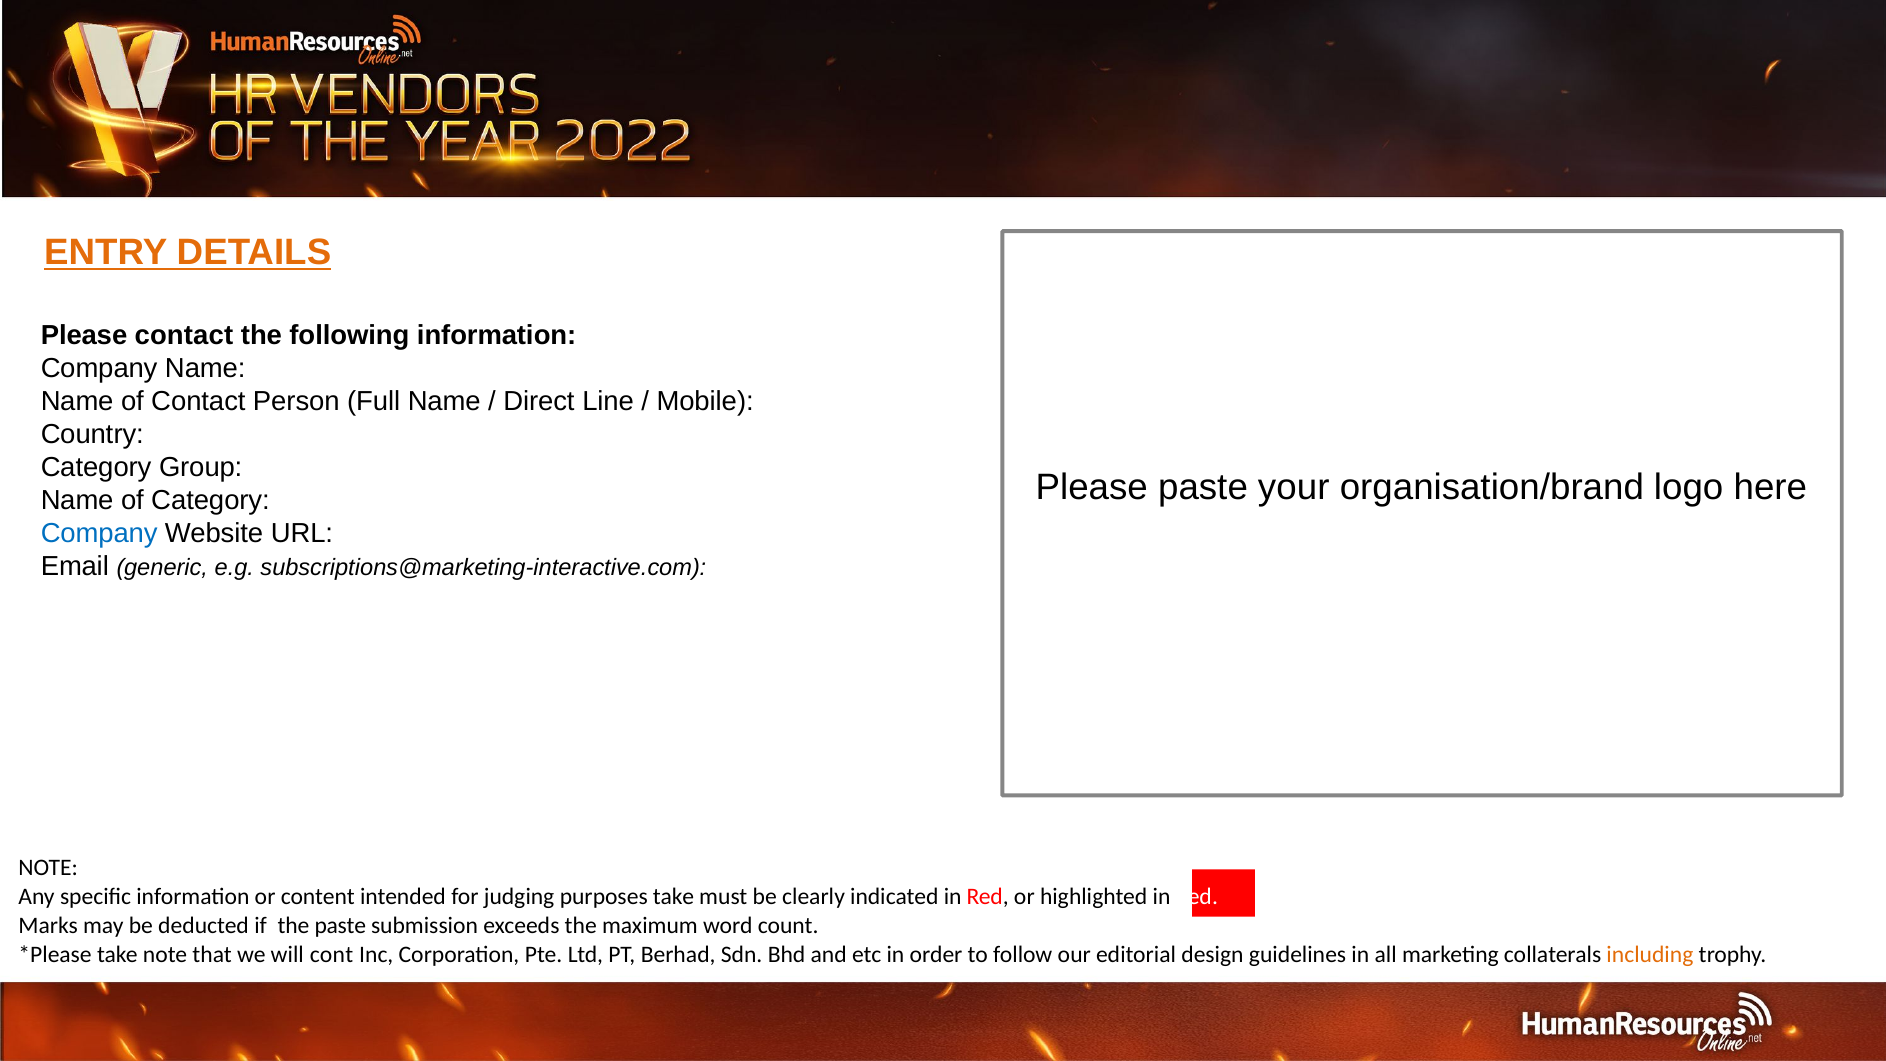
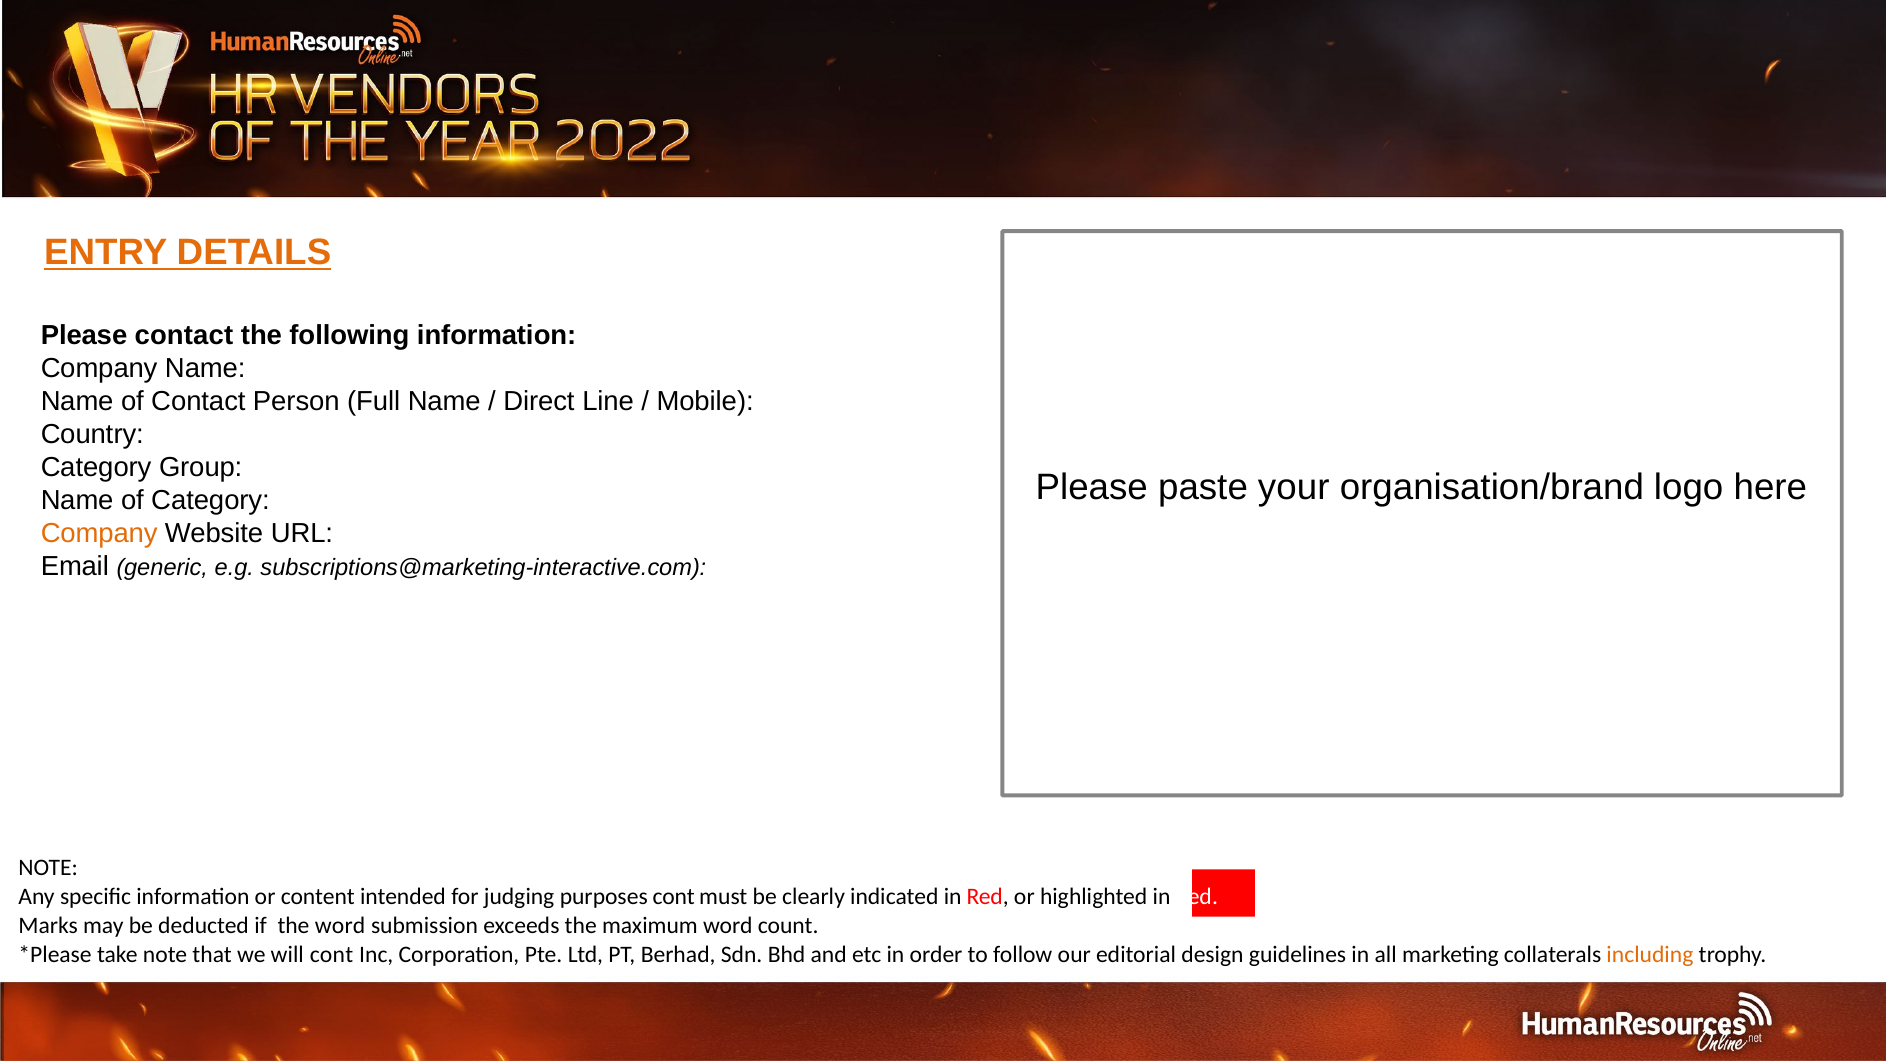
Company at (99, 533) colour: blue -> orange
purposes take: take -> cont
the paste: paste -> word
